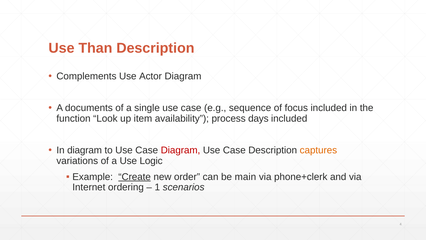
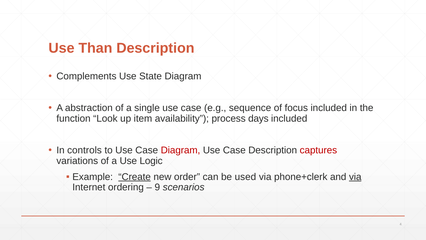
Actor: Actor -> State
documents: documents -> abstraction
In diagram: diagram -> controls
captures colour: orange -> red
main: main -> used
via at (355, 177) underline: none -> present
1: 1 -> 9
